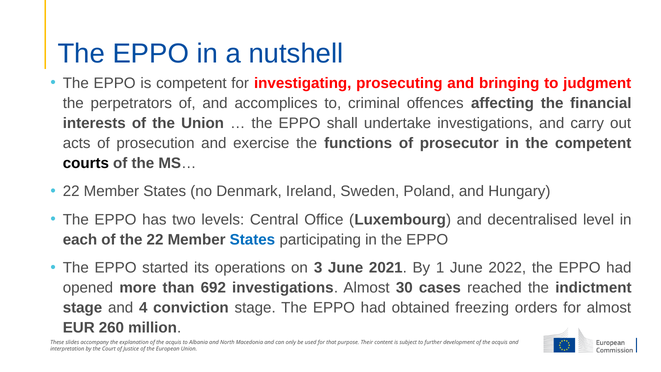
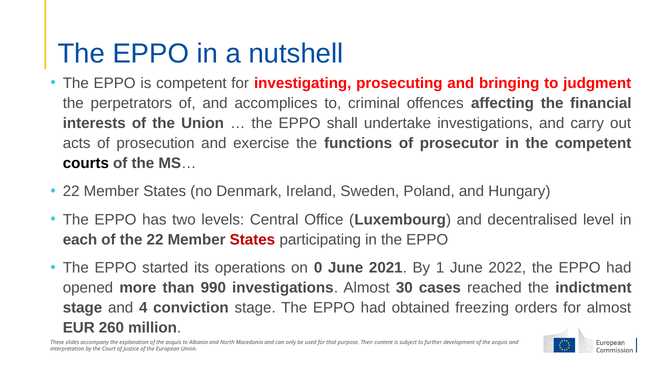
States at (252, 239) colour: blue -> red
3: 3 -> 0
692: 692 -> 990
